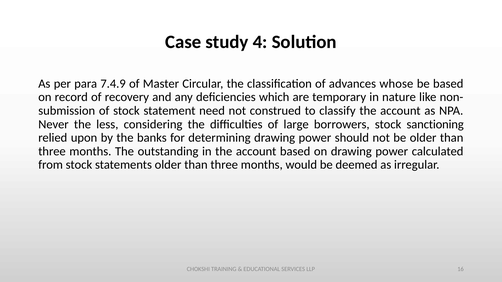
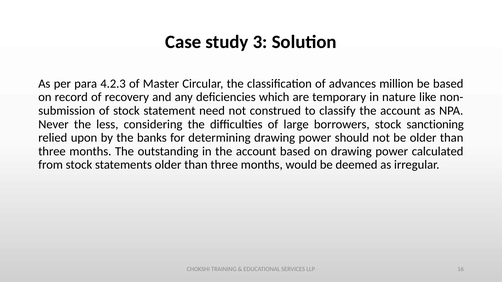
4: 4 -> 3
7.4.9: 7.4.9 -> 4.2.3
whose: whose -> million
